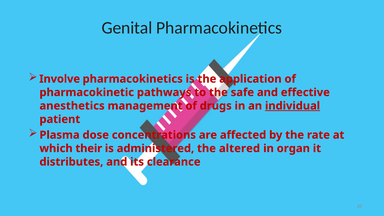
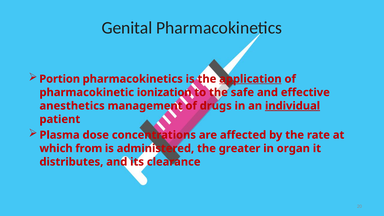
Involve: Involve -> Portion
application underline: none -> present
pathways: pathways -> ionization
their: their -> from
altered: altered -> greater
